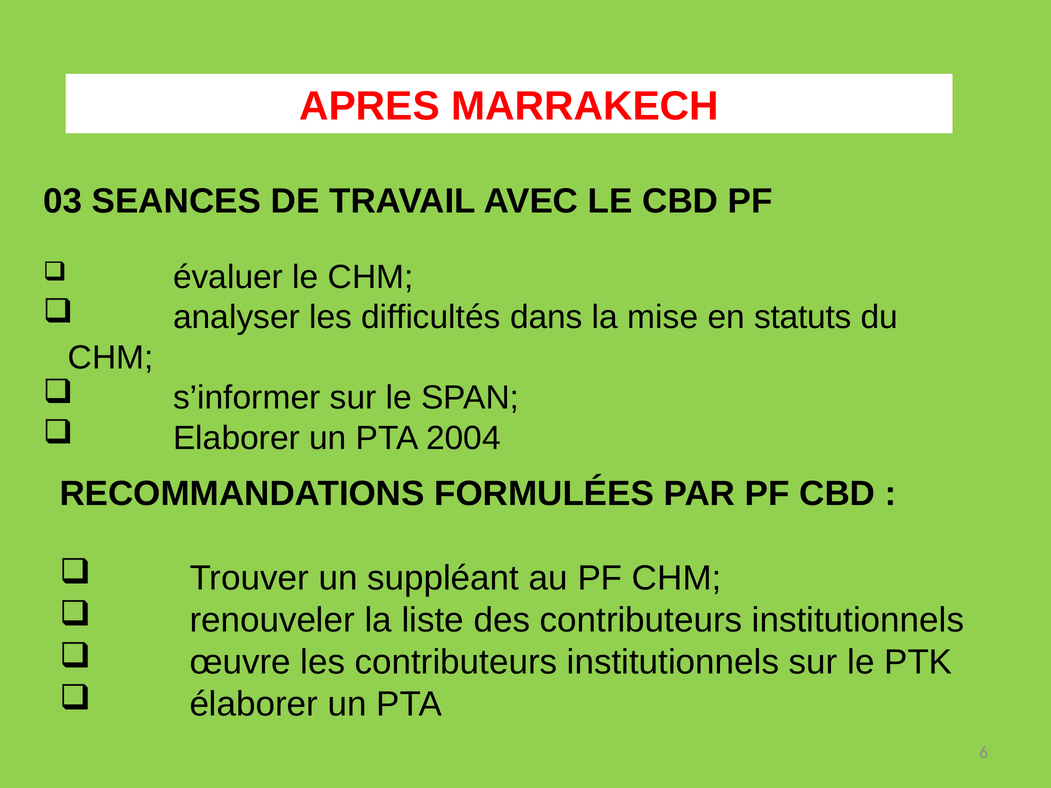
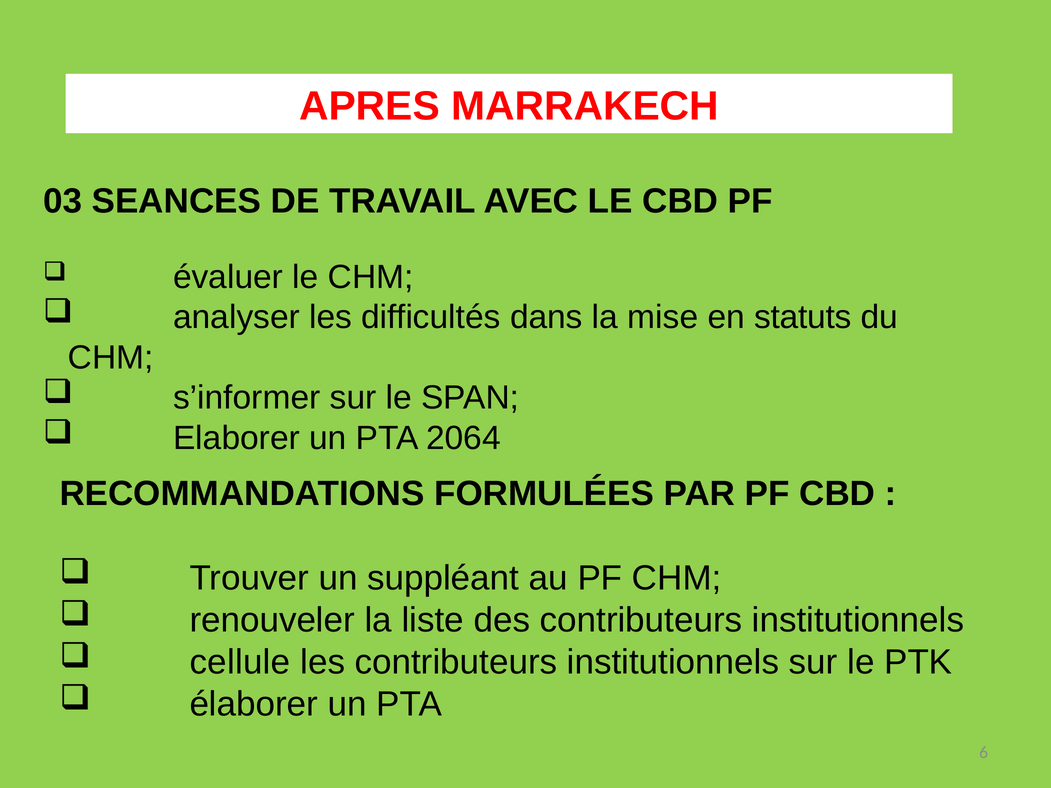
2004: 2004 -> 2064
œuvre: œuvre -> cellule
